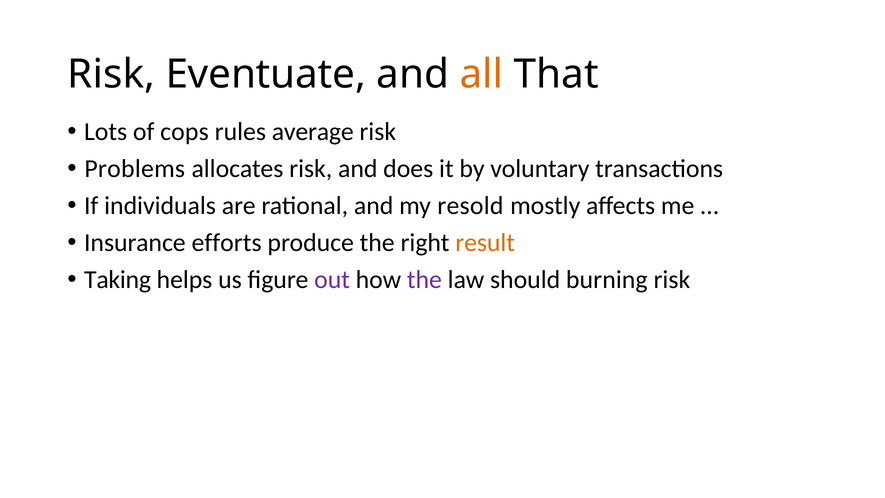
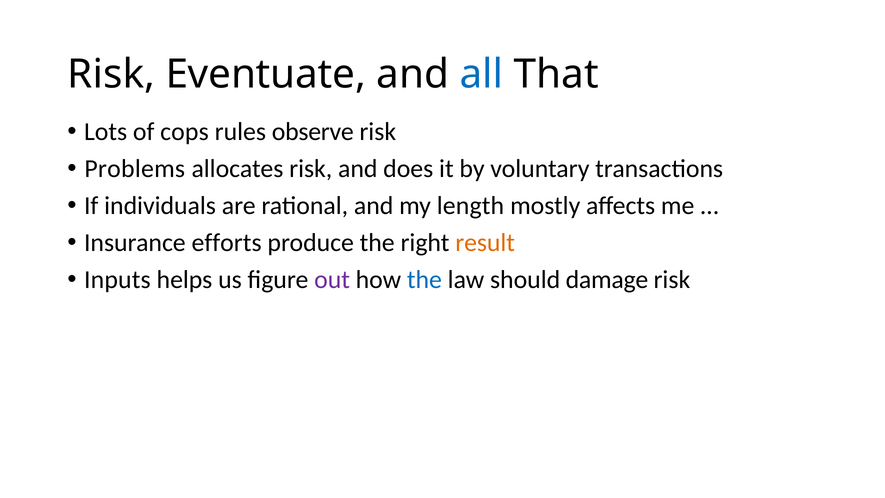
all colour: orange -> blue
average: average -> observe
resold: resold -> length
Taking: Taking -> Inputs
the at (424, 280) colour: purple -> blue
burning: burning -> damage
